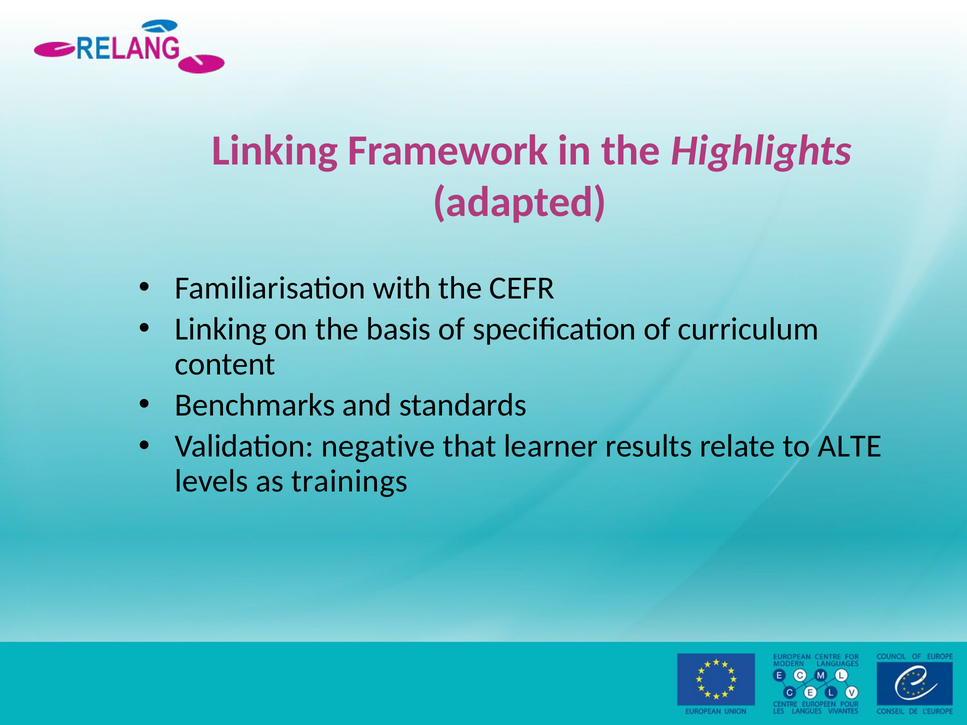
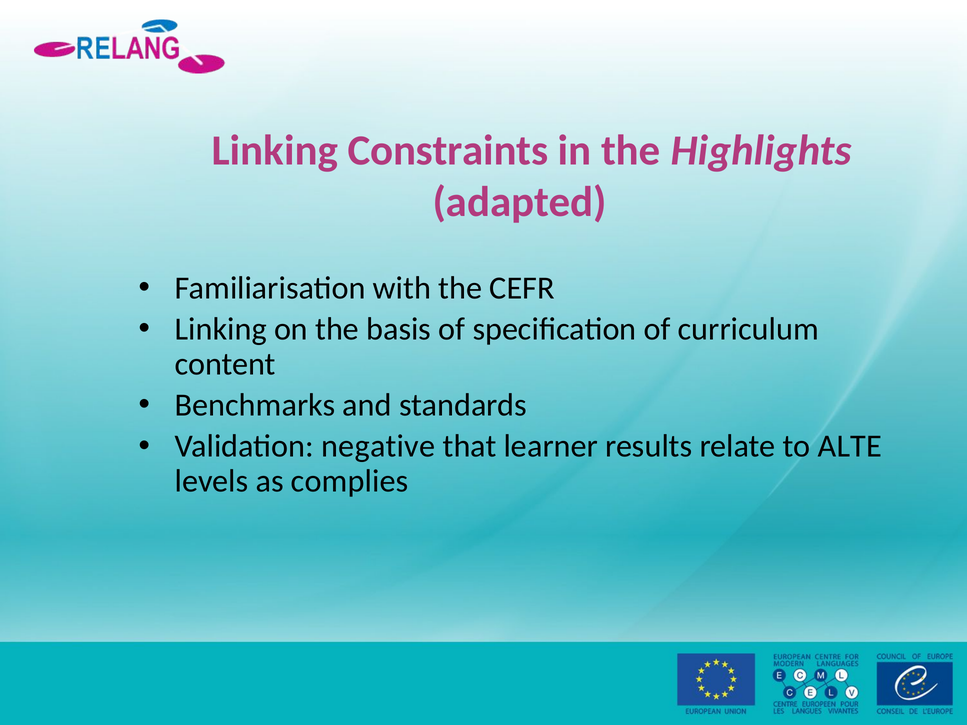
Framework: Framework -> Constraints
trainings: trainings -> complies
